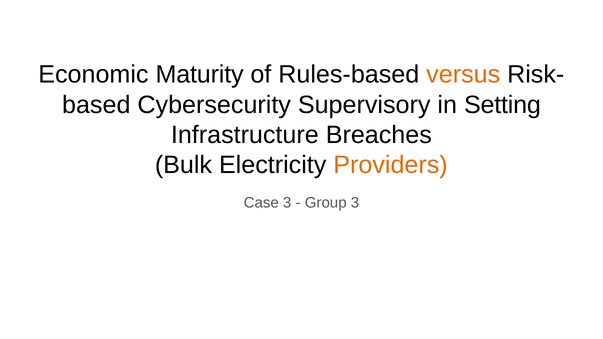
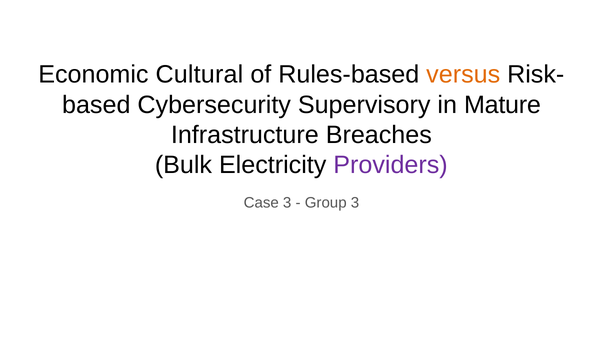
Maturity: Maturity -> Cultural
Setting: Setting -> Mature
Providers colour: orange -> purple
